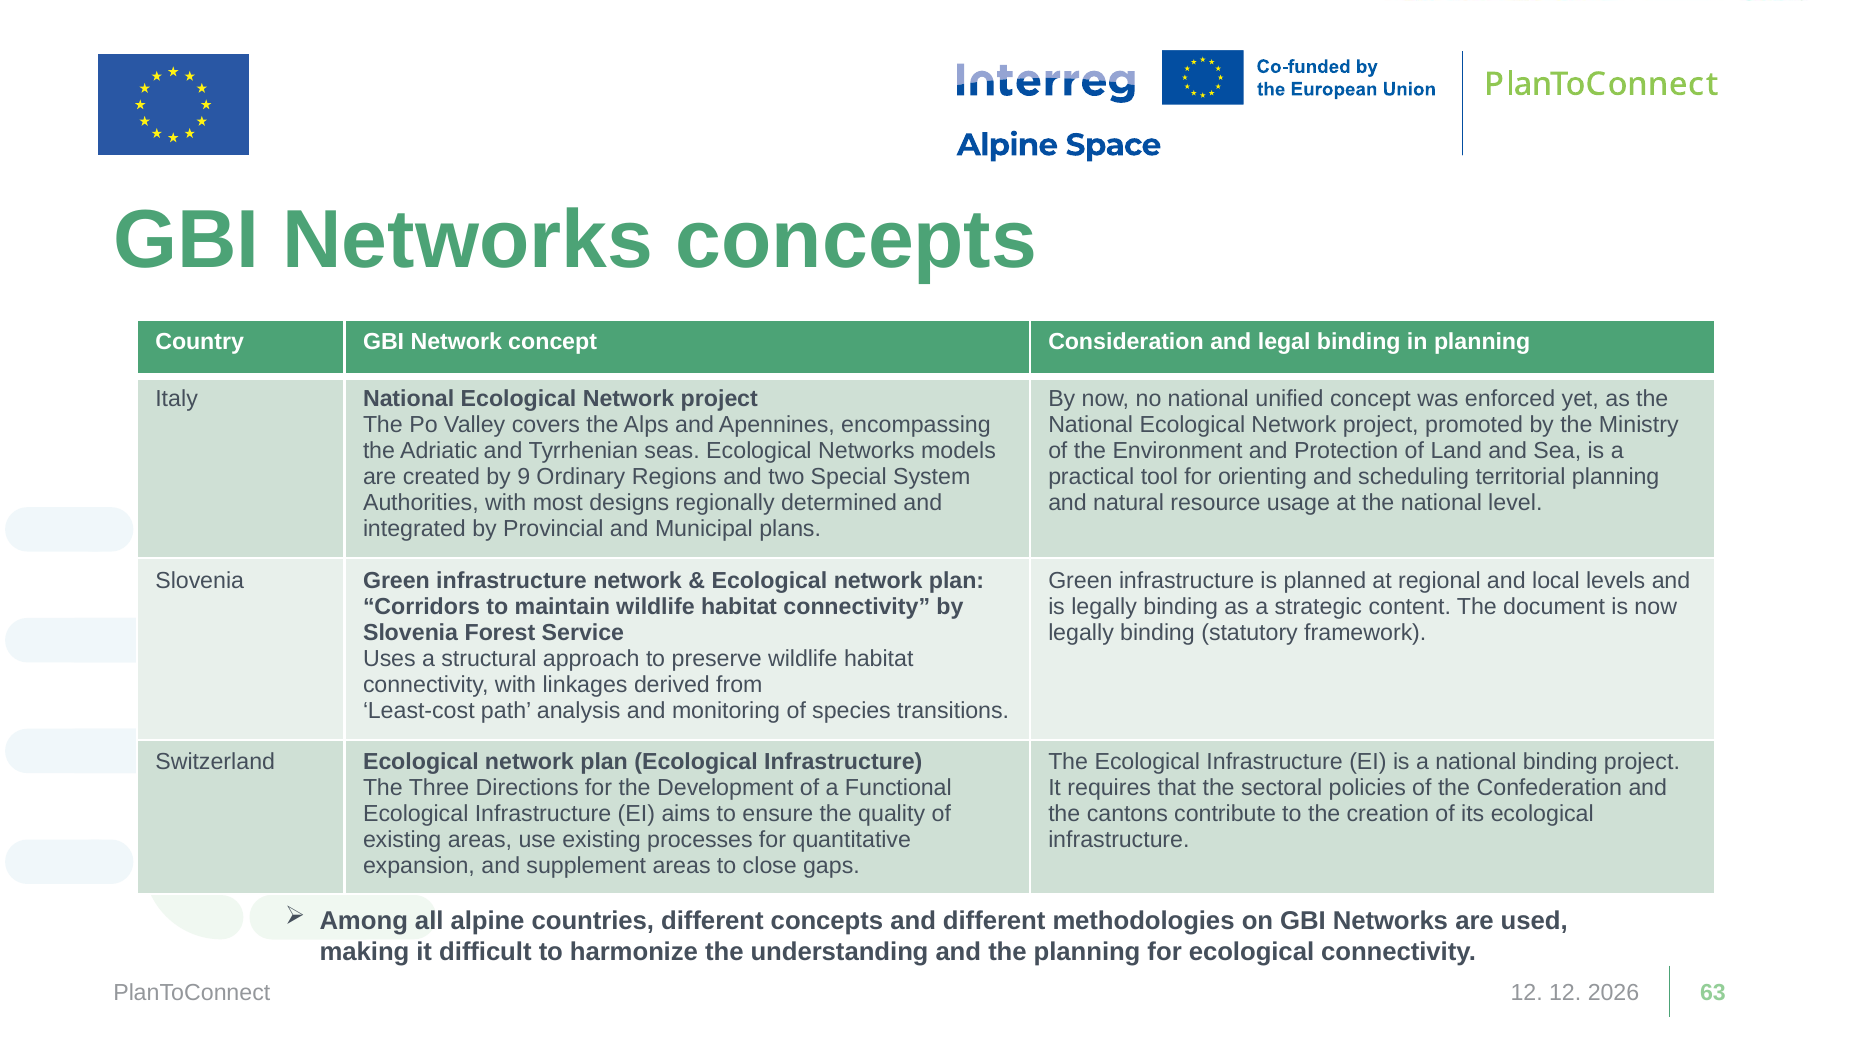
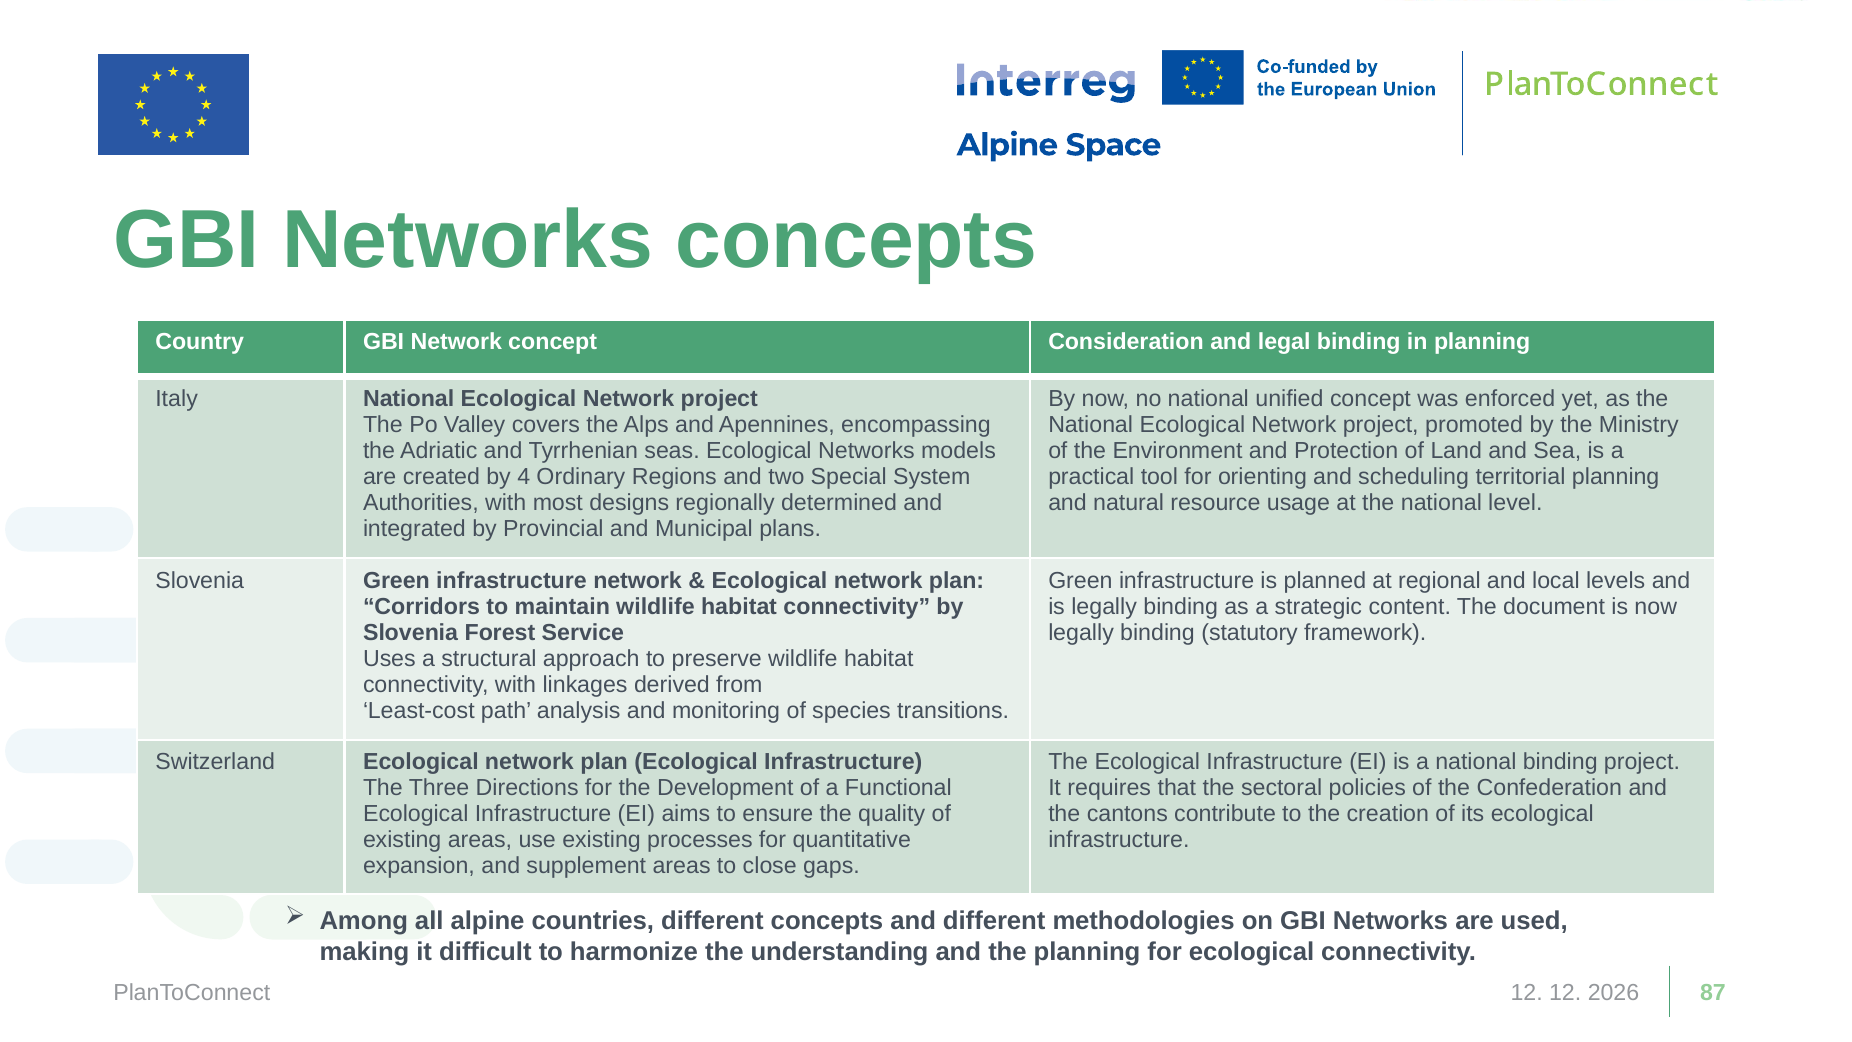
9: 9 -> 4
63: 63 -> 87
